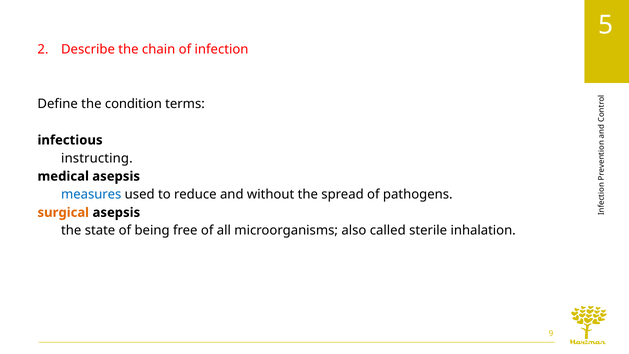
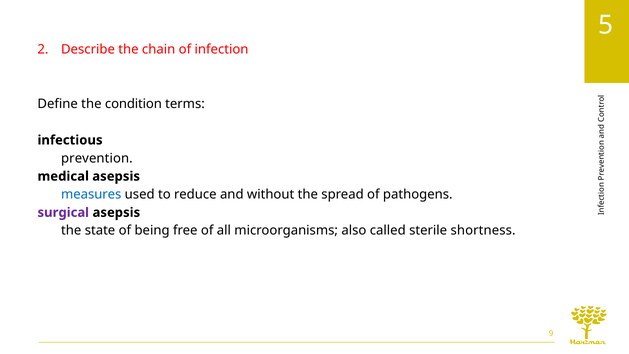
instructing: instructing -> prevention
surgical colour: orange -> purple
inhalation: inhalation -> shortness
